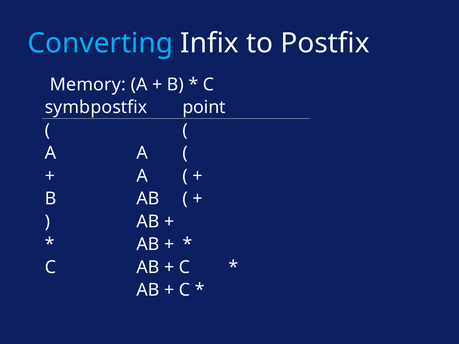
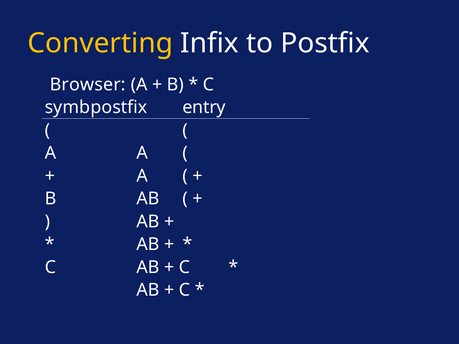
Converting colour: light blue -> yellow
Memory: Memory -> Browser
point: point -> entry
